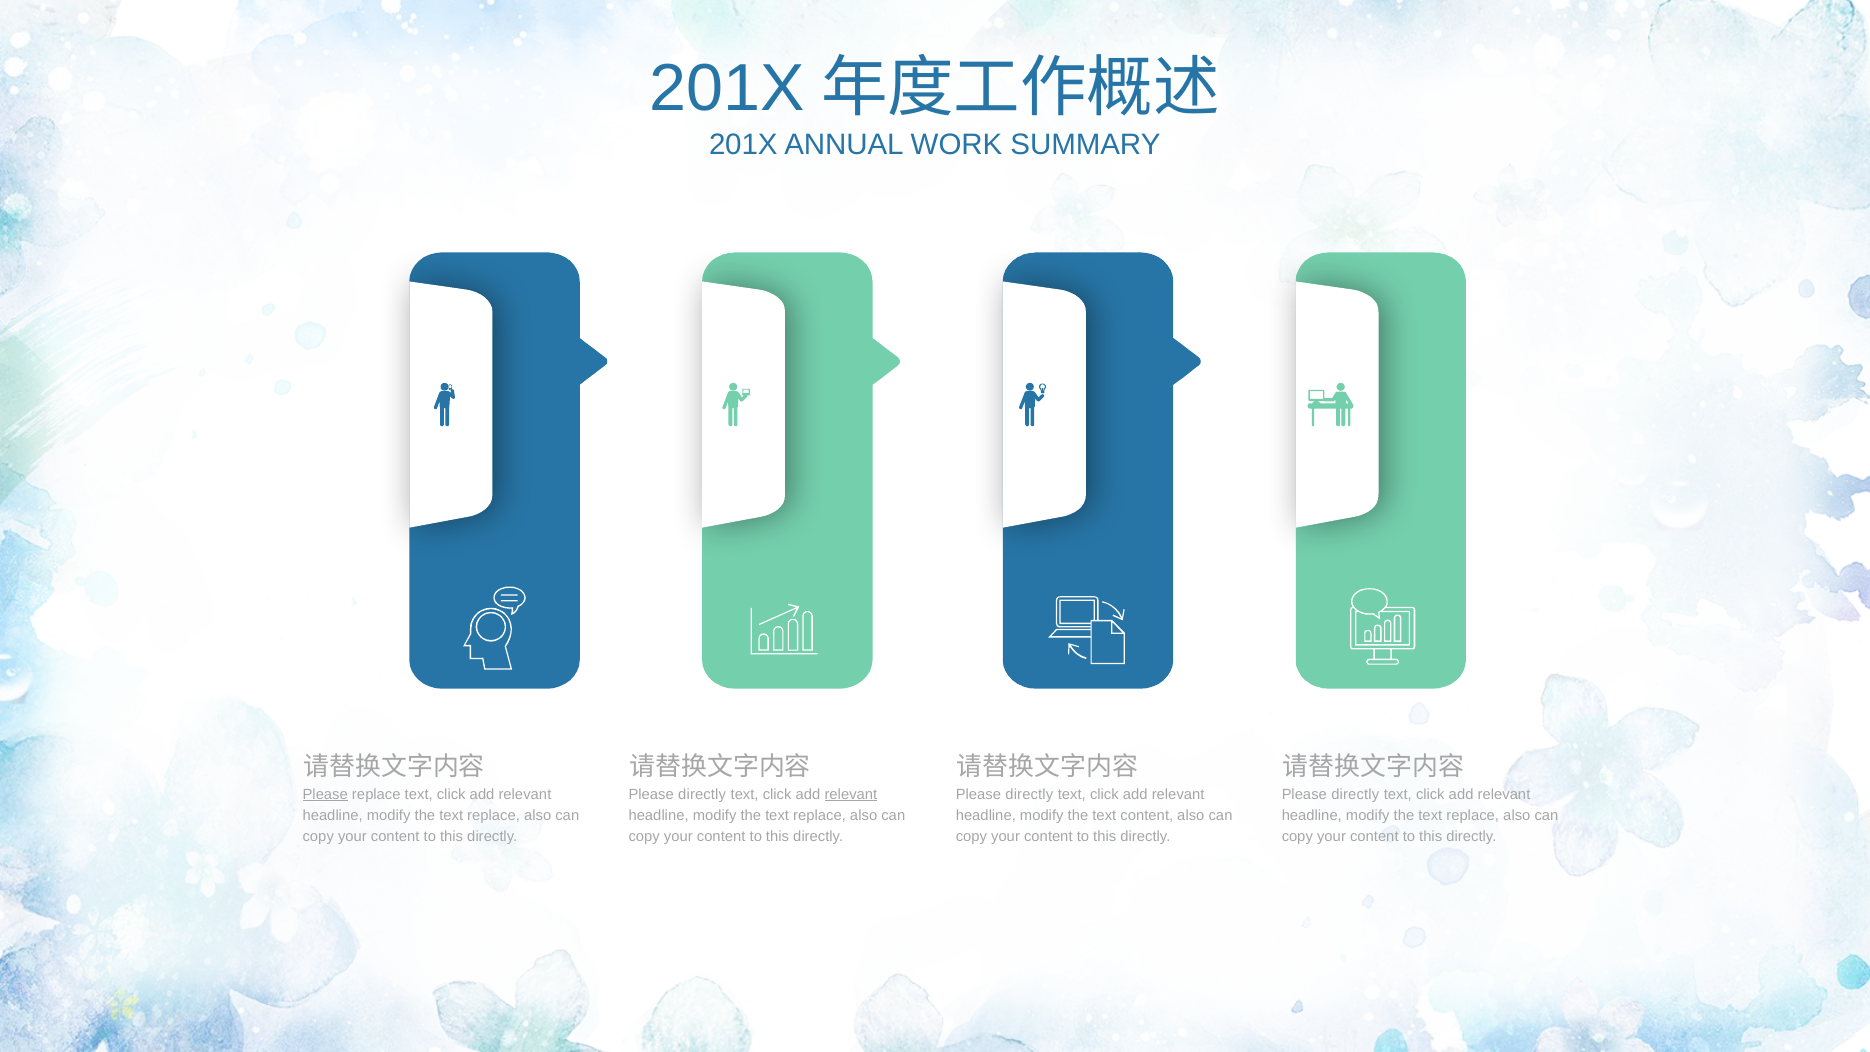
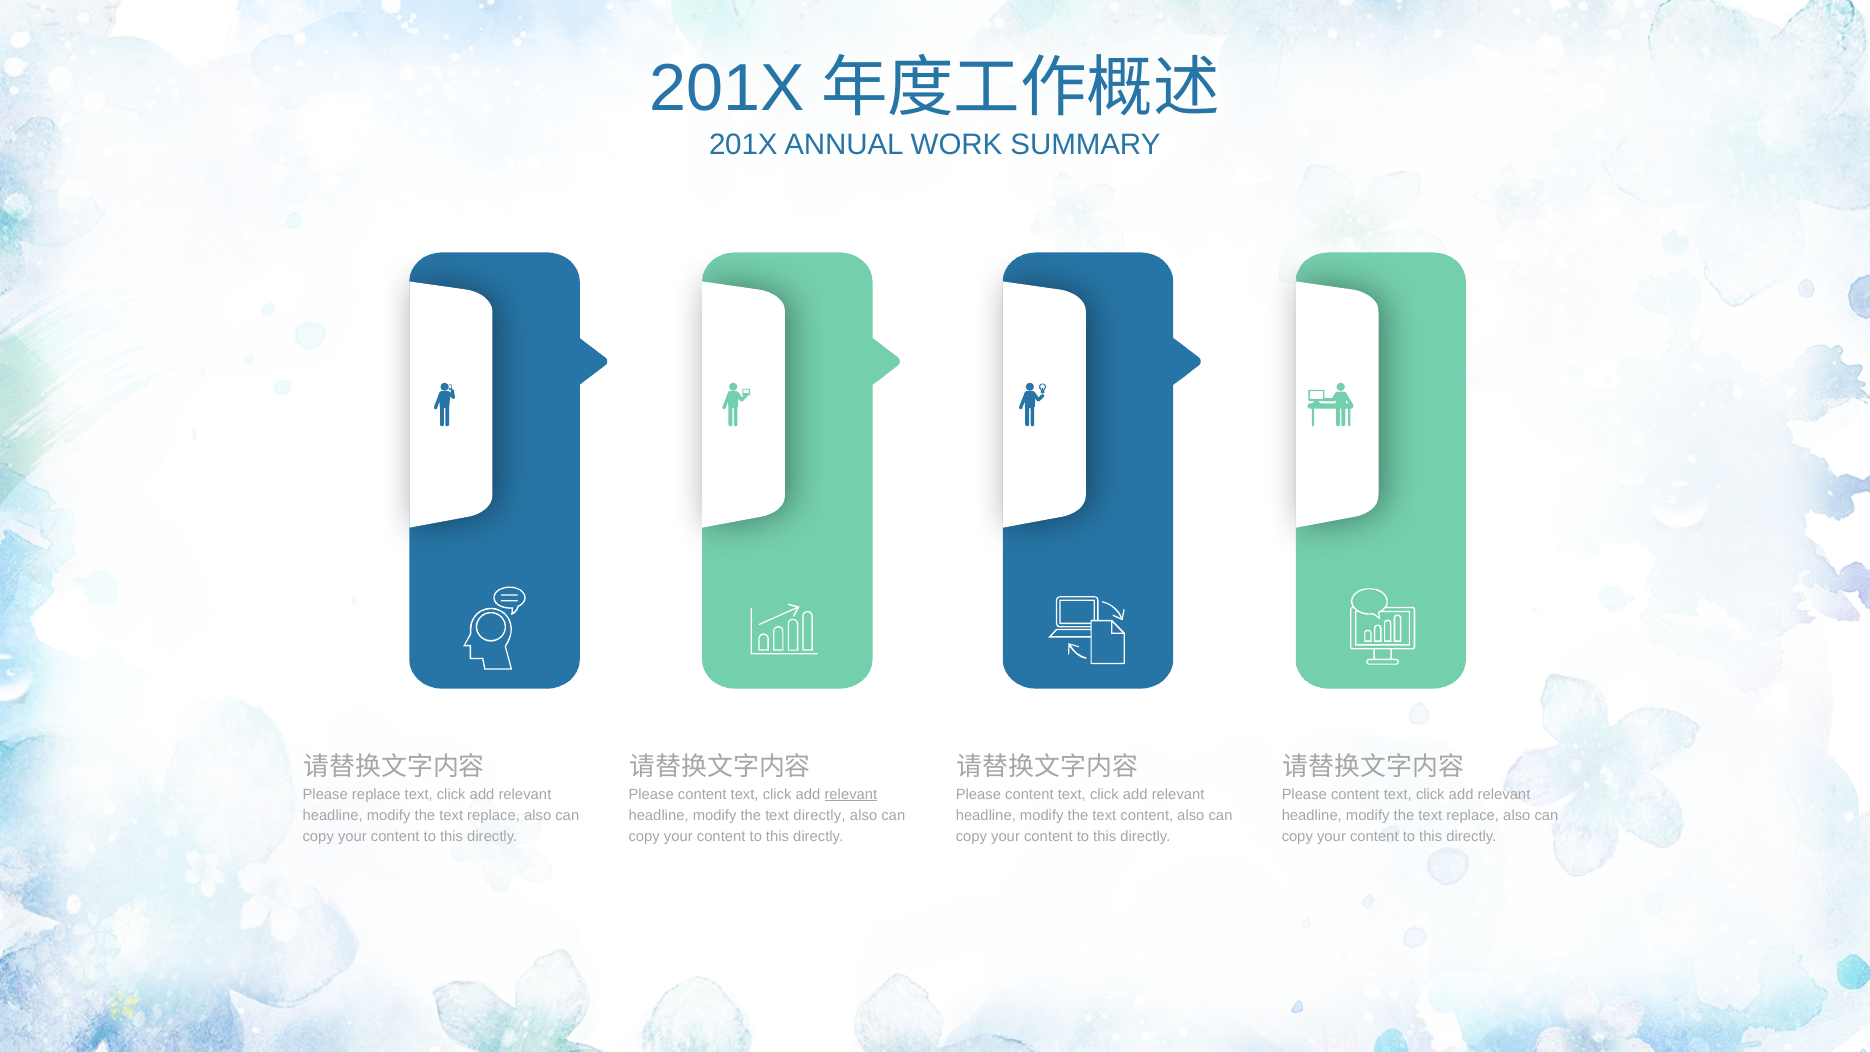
Please at (325, 794) underline: present -> none
directly at (702, 794): directly -> content
directly at (1029, 794): directly -> content
directly at (1355, 794): directly -> content
replace at (820, 815): replace -> directly
